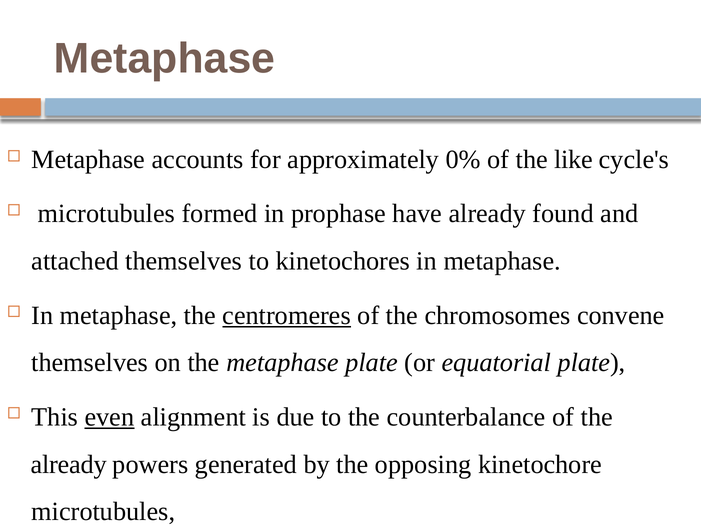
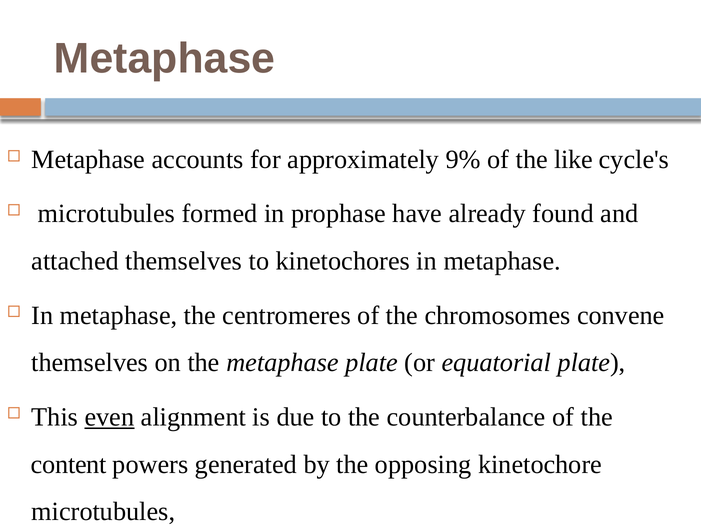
0%: 0% -> 9%
centromeres underline: present -> none
already at (69, 464): already -> content
